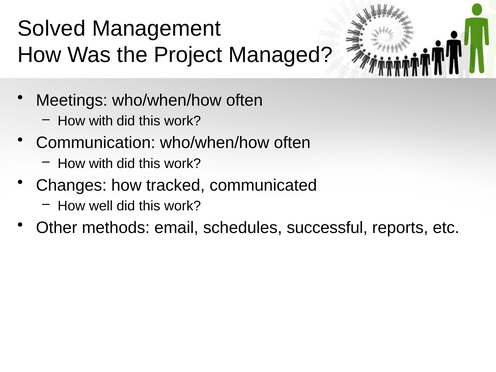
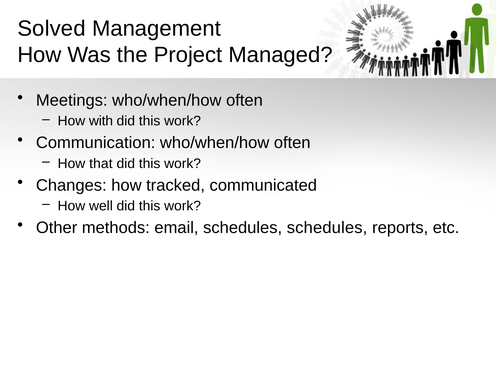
with at (101, 164): with -> that
schedules successful: successful -> schedules
